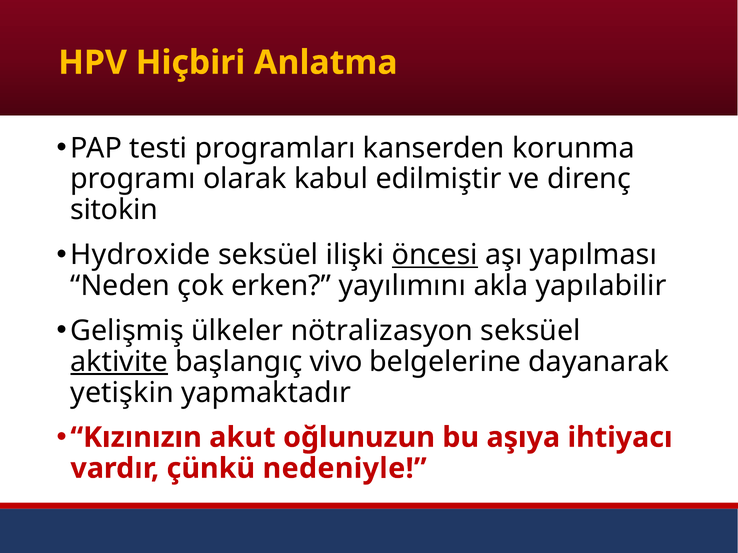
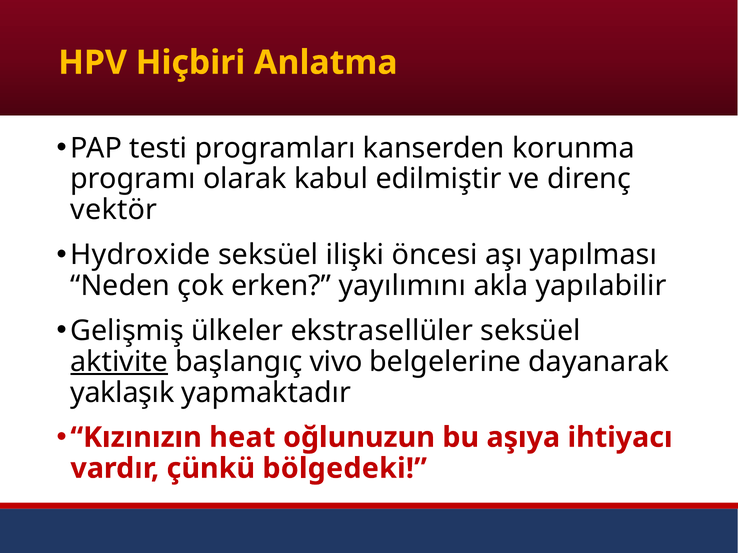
sitokin: sitokin -> vektör
öncesi underline: present -> none
nötralizasyon: nötralizasyon -> ekstrasellüler
yetişkin: yetişkin -> yaklaşık
akut: akut -> heat
nedeniyle: nedeniyle -> bölgedeki
